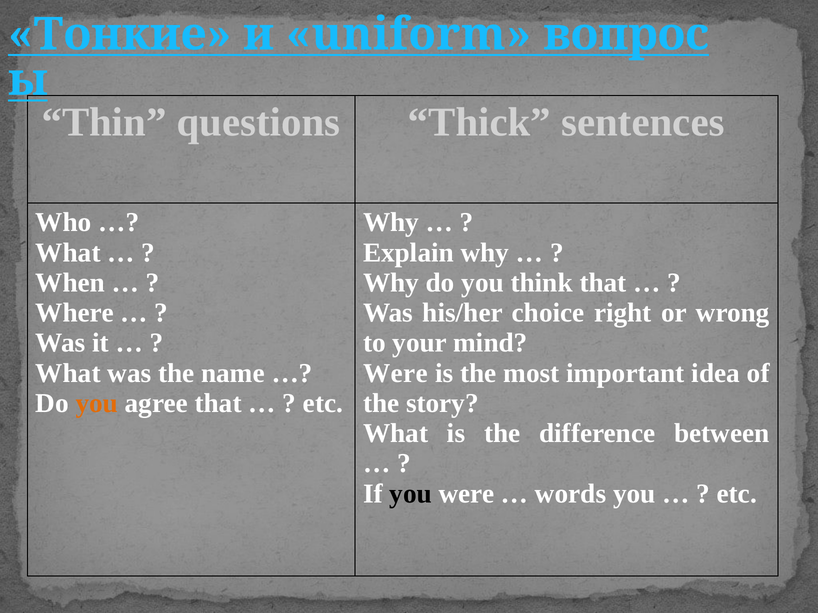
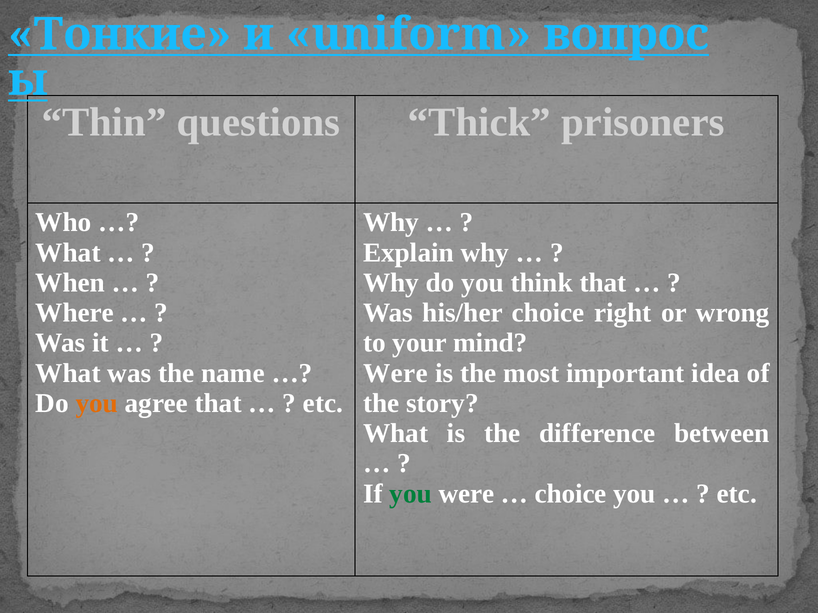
sentences: sentences -> prisoners
you at (411, 494) colour: black -> green
words at (571, 494): words -> choice
